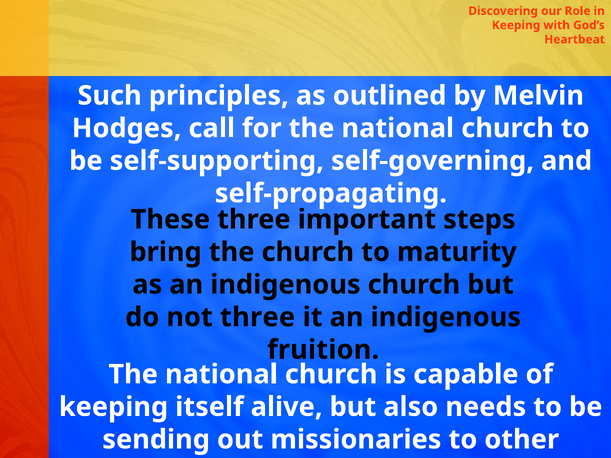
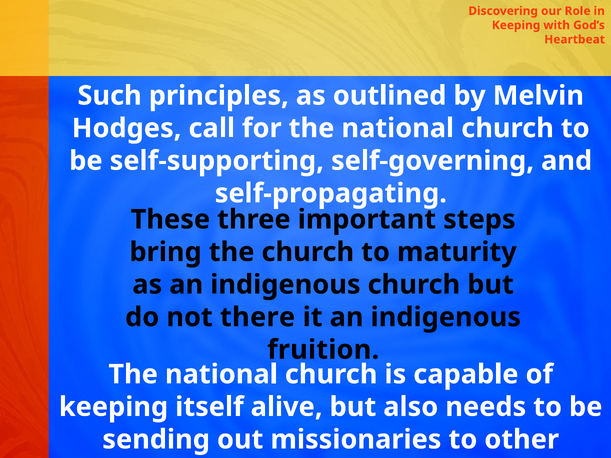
not three: three -> there
